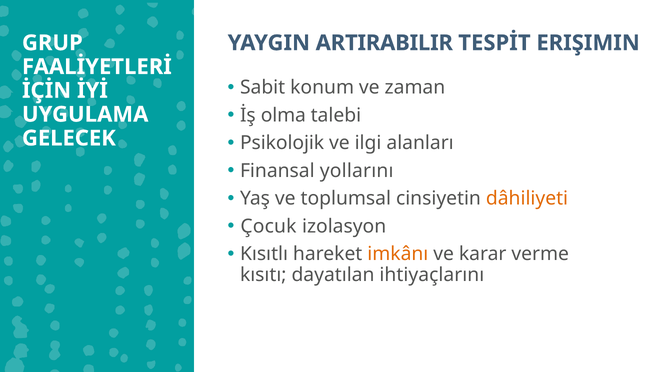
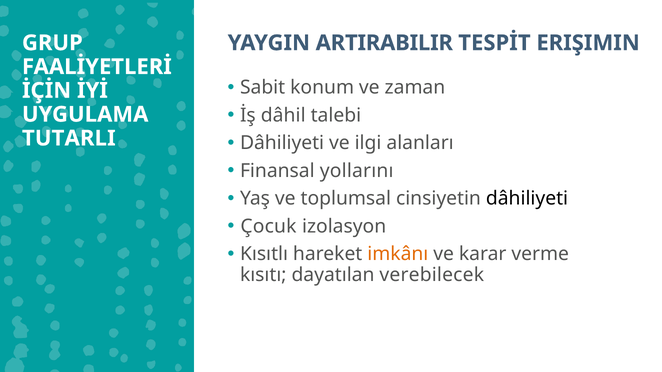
olma: olma -> dâhil
Psikolojik at (282, 143): Psikolojik -> Dâhiliyeti
GELECEK: GELECEK -> TUTARLI
dâhiliyeti at (527, 199) colour: orange -> black
ihtiyaçlarını: ihtiyaçlarını -> verebilecek
